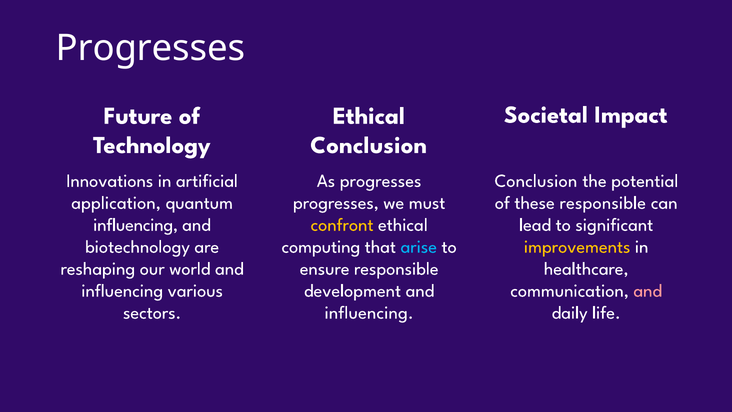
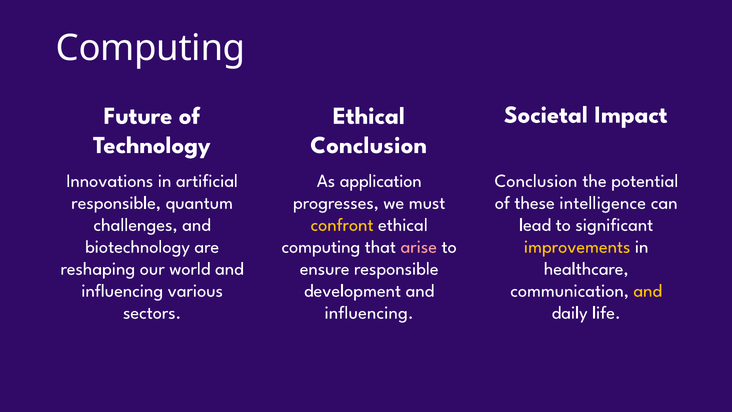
Progresses at (150, 48): Progresses -> Computing
As progresses: progresses -> application
application at (116, 203): application -> responsible
these responsible: responsible -> intelligence
influencing at (136, 225): influencing -> challenges
arise colour: light blue -> pink
and at (648, 290) colour: pink -> yellow
